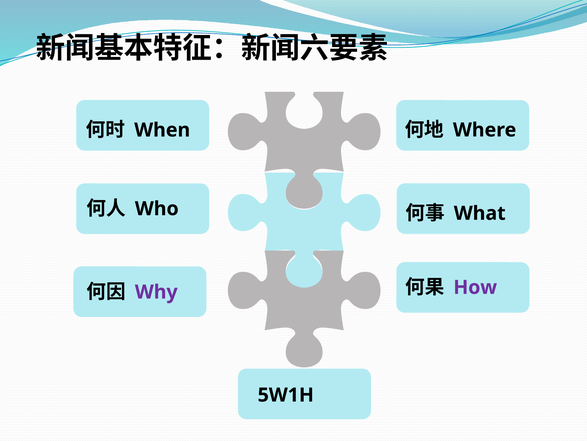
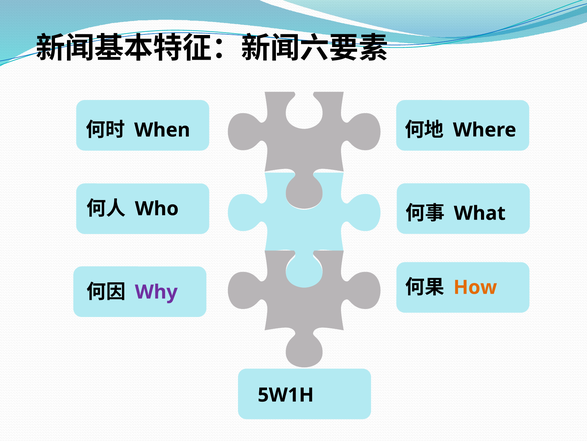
How colour: purple -> orange
